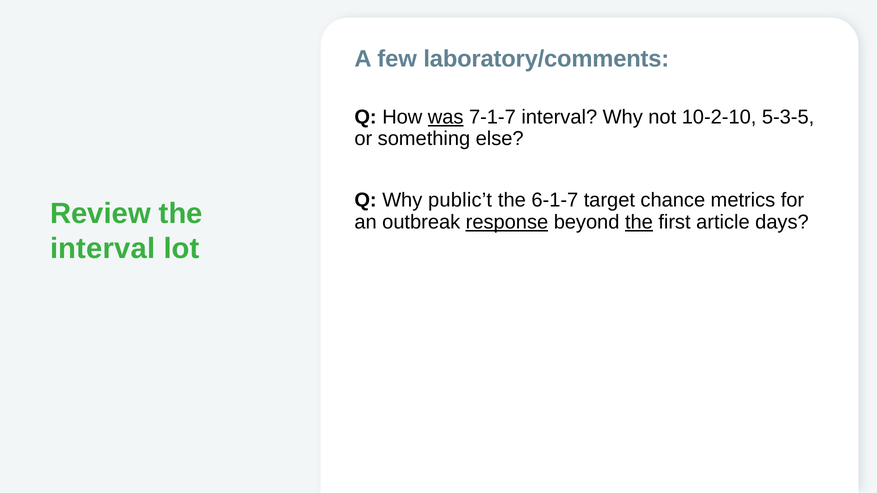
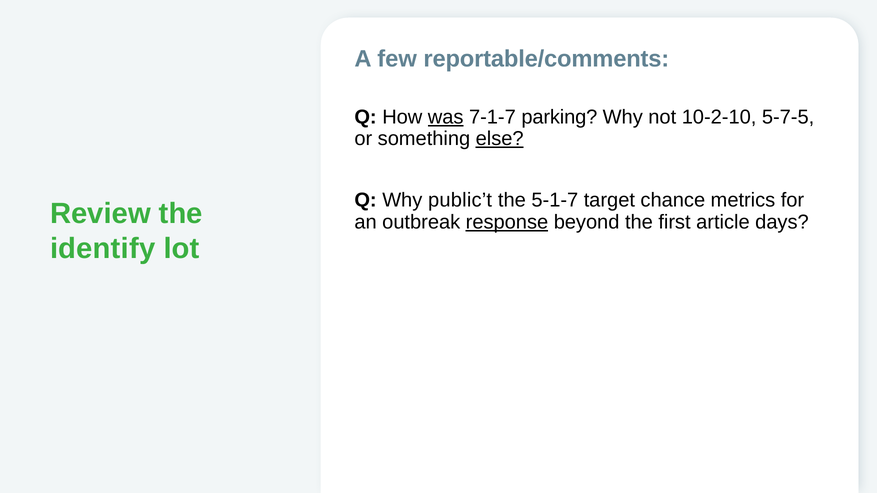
laboratory/comments: laboratory/comments -> reportable/comments
7-1-7 interval: interval -> parking
5-3-5: 5-3-5 -> 5-7-5
else underline: none -> present
6-1-7: 6-1-7 -> 5-1-7
the at (639, 222) underline: present -> none
interval at (103, 249): interval -> identify
